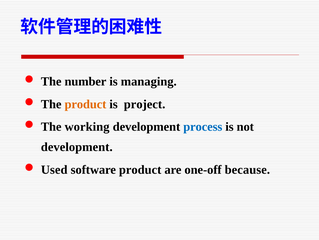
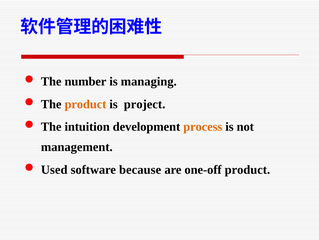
working: working -> intuition
process colour: blue -> orange
development at (77, 147): development -> management
software product: product -> because
one-off because: because -> product
